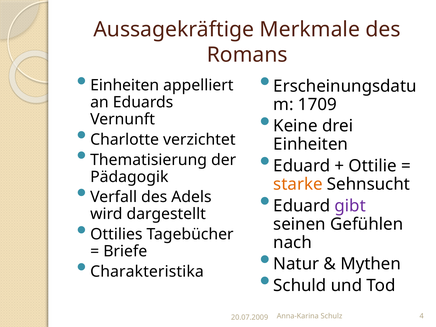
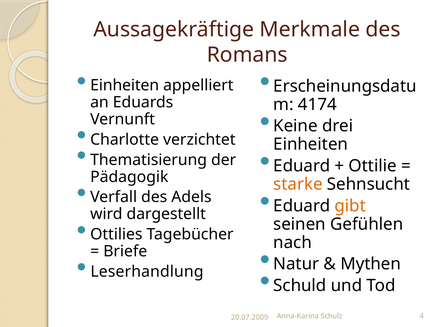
1709: 1709 -> 4174
gibt colour: purple -> orange
Charakteristika: Charakteristika -> Leserhandlung
